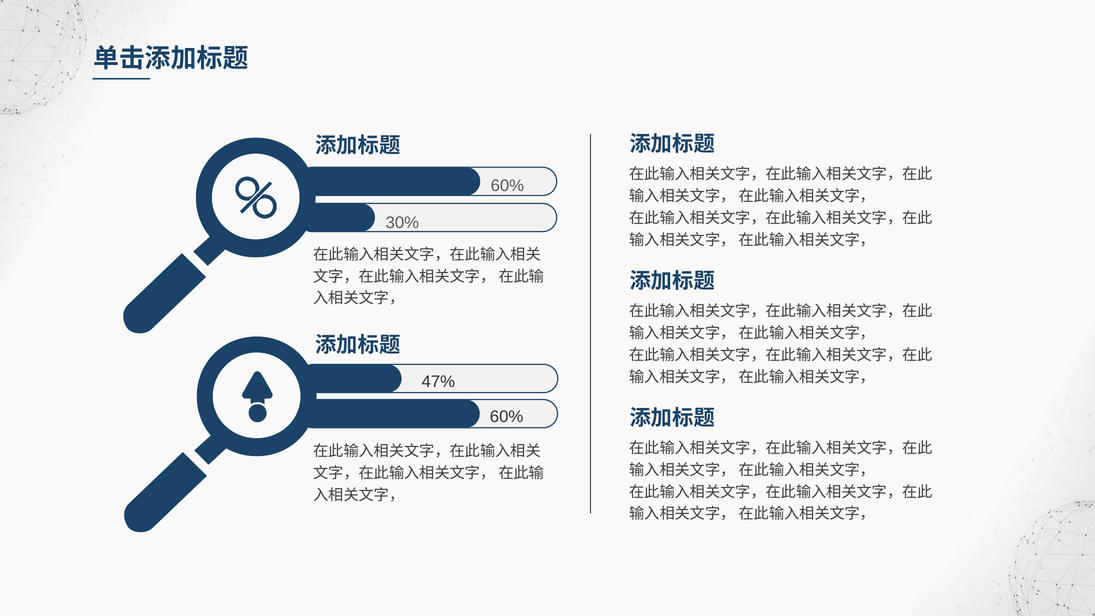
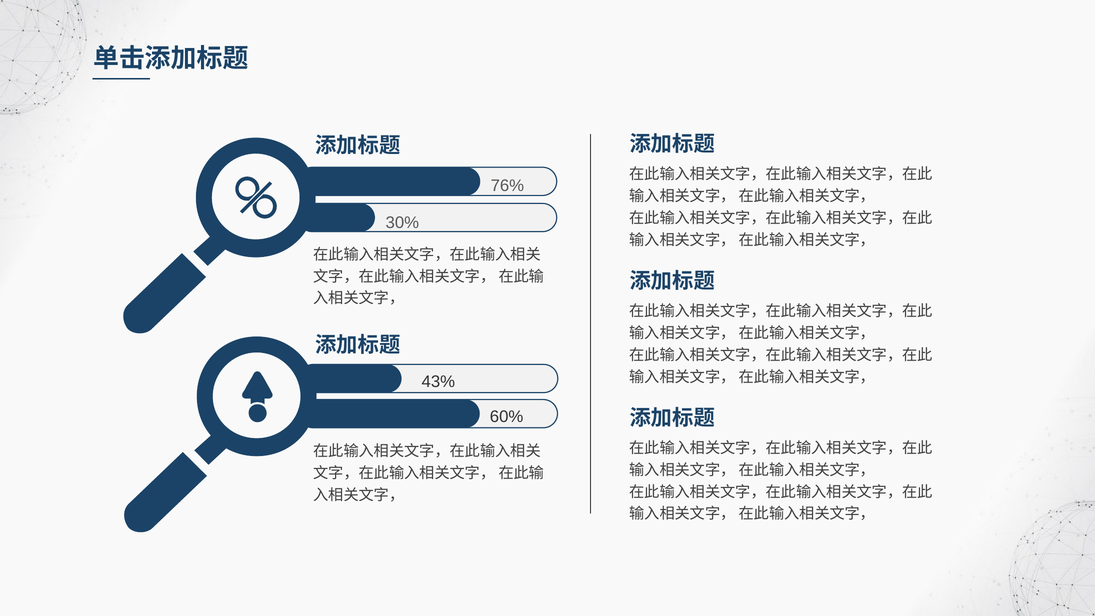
60% at (507, 186): 60% -> 76%
47%: 47% -> 43%
